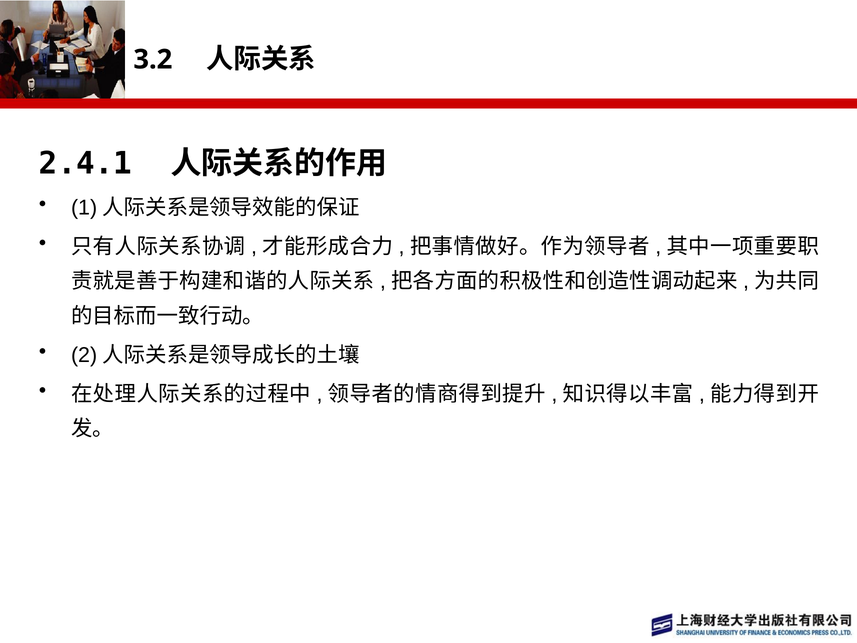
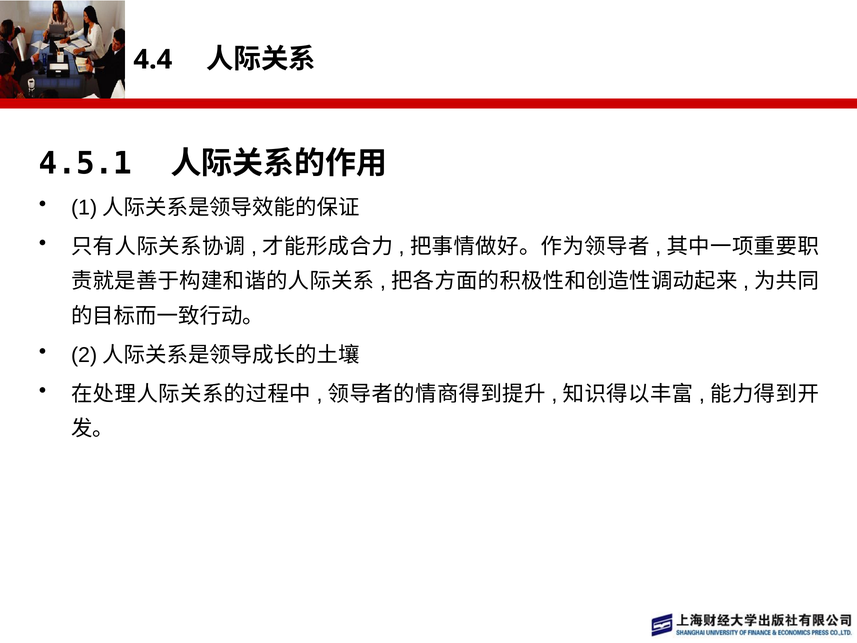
3.2: 3.2 -> 4.4
2.4.1: 2.4.1 -> 4.5.1
